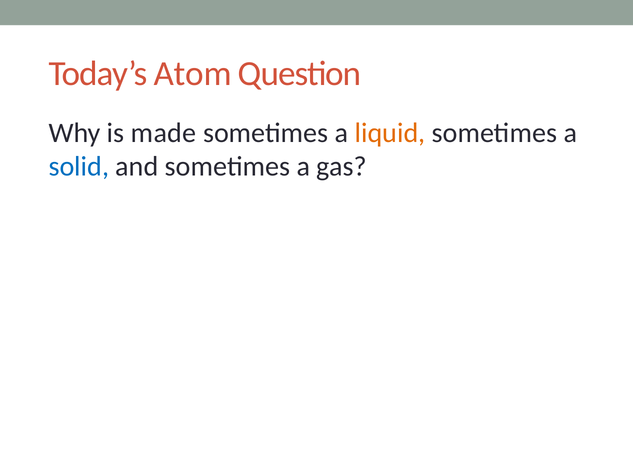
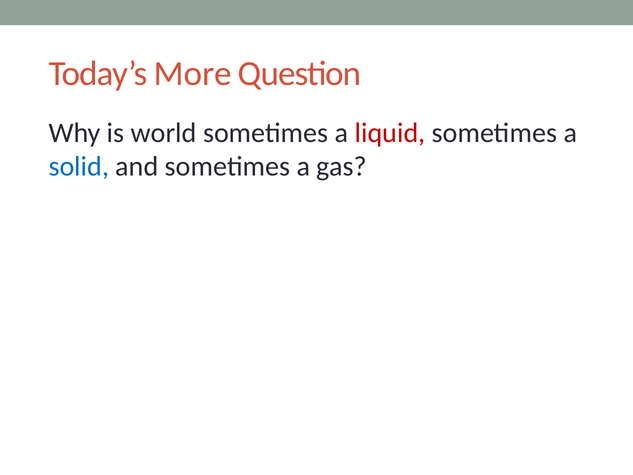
Atom: Atom -> More
made: made -> world
liquid colour: orange -> red
